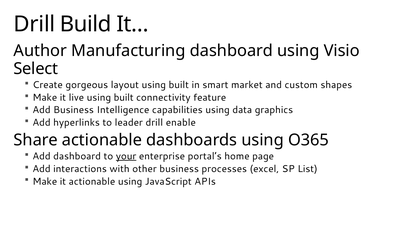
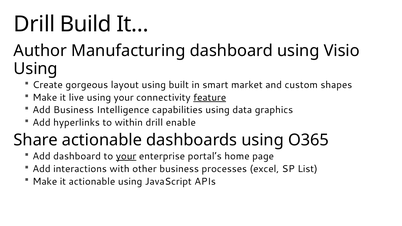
Select at (36, 69): Select -> Using
live using built: built -> your
feature underline: none -> present
leader: leader -> within
